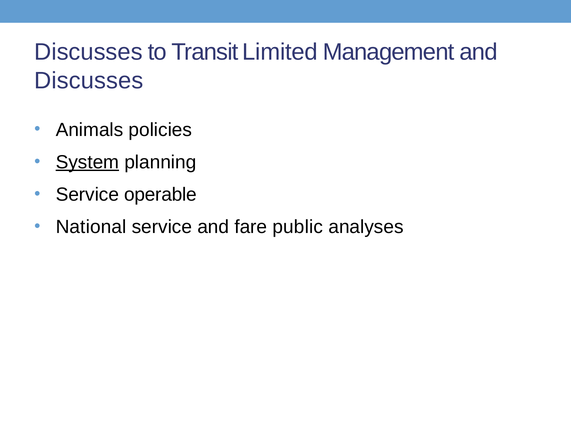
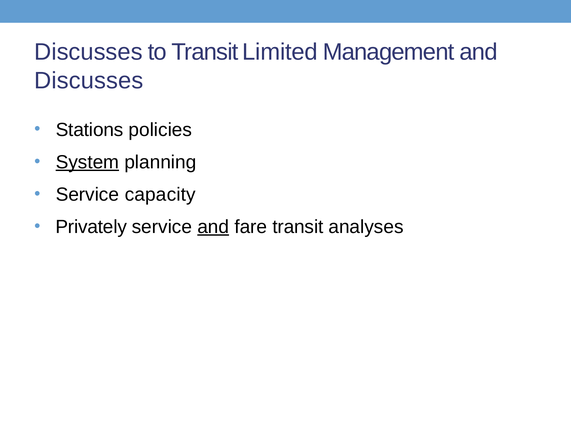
Animals: Animals -> Stations
operable: operable -> capacity
National: National -> Privately
and at (213, 227) underline: none -> present
fare public: public -> transit
